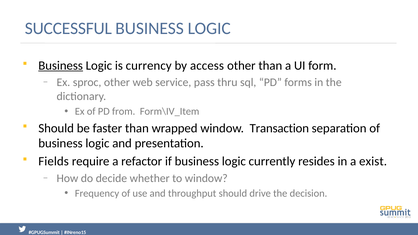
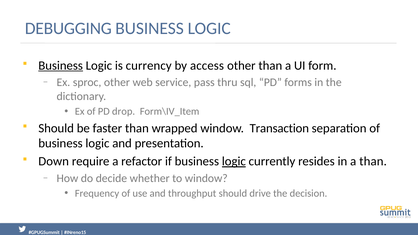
SUCCESSFUL: SUCCESSFUL -> DEBUGGING
from: from -> drop
Fields: Fields -> Down
logic at (234, 161) underline: none -> present
a exist: exist -> than
